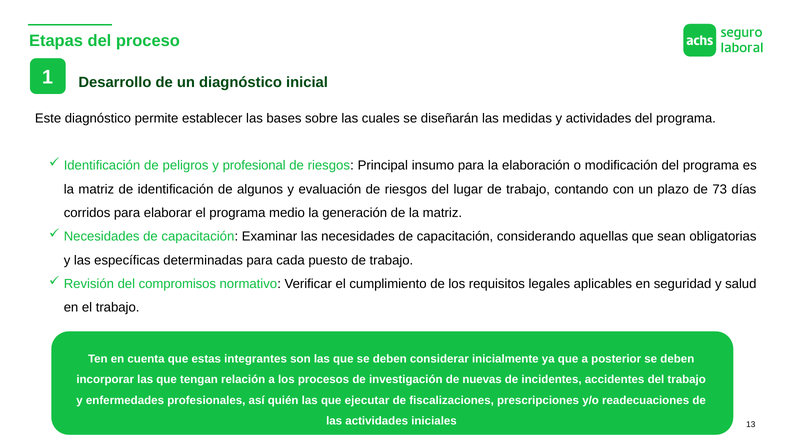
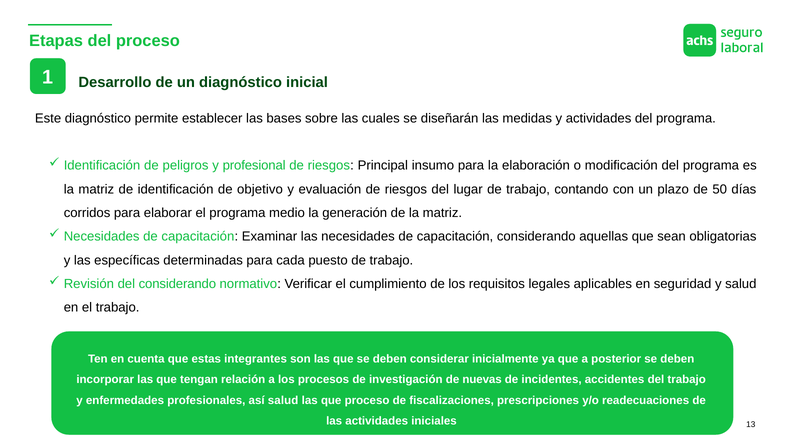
algunos: algunos -> objetivo
73: 73 -> 50
del compromisos: compromisos -> considerando
así quién: quién -> salud
que ejecutar: ejecutar -> proceso
